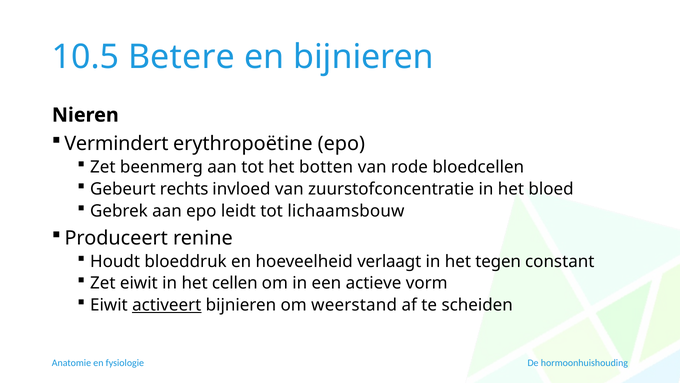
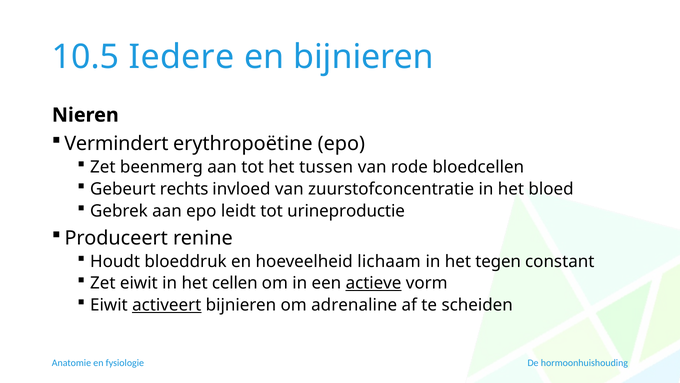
Betere: Betere -> Iedere
botten: botten -> tussen
lichaamsbouw: lichaamsbouw -> urineproductie
verlaagt: verlaagt -> lichaam
actieve underline: none -> present
weerstand: weerstand -> adrenaline
